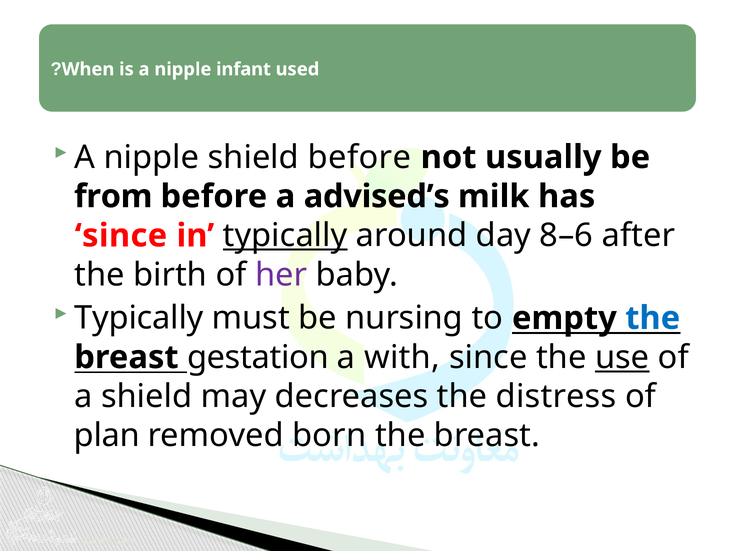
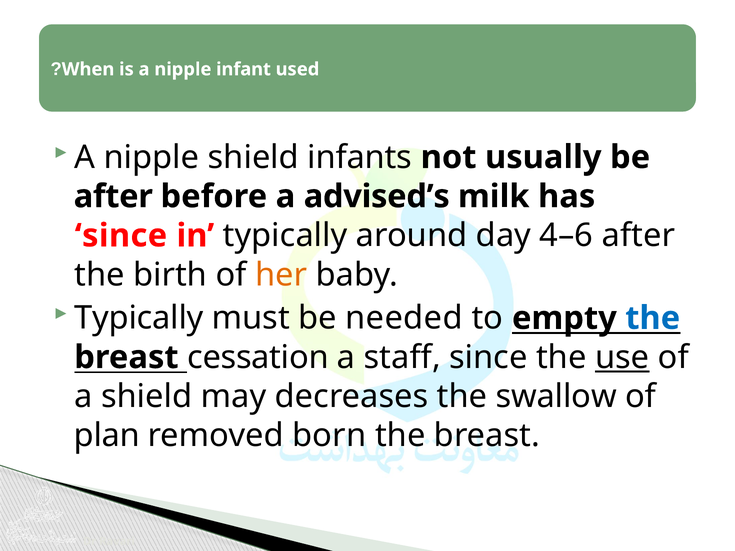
shield before: before -> infants
from at (113, 197): from -> after
typically at (285, 236) underline: present -> none
8–6: 8–6 -> 4–6
her colour: purple -> orange
nursing: nursing -> needed
gestation: gestation -> cessation
with: with -> staff
distress: distress -> swallow
